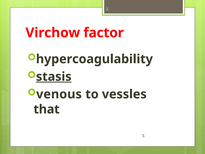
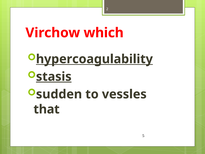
factor: factor -> which
hypercoagulability underline: none -> present
venous: venous -> sudden
